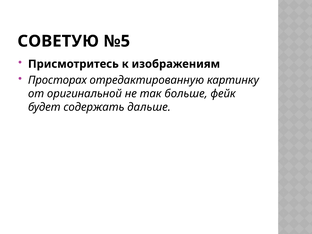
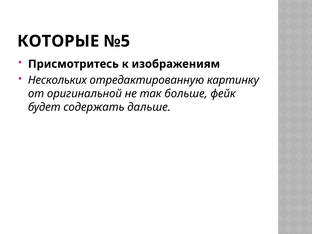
СОВЕТУЮ: СОВЕТУЮ -> КОТОРЫЕ
Просторах: Просторах -> Нескольких
